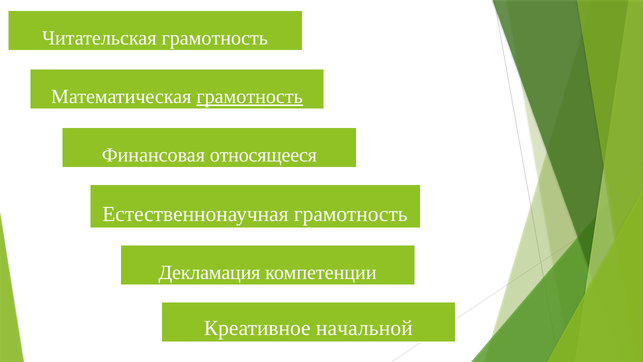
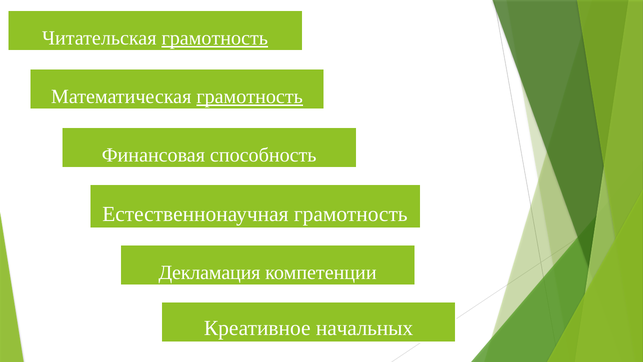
грамотность at (215, 38) underline: none -> present
относящееся: относящееся -> способность
начальной: начальной -> начальных
